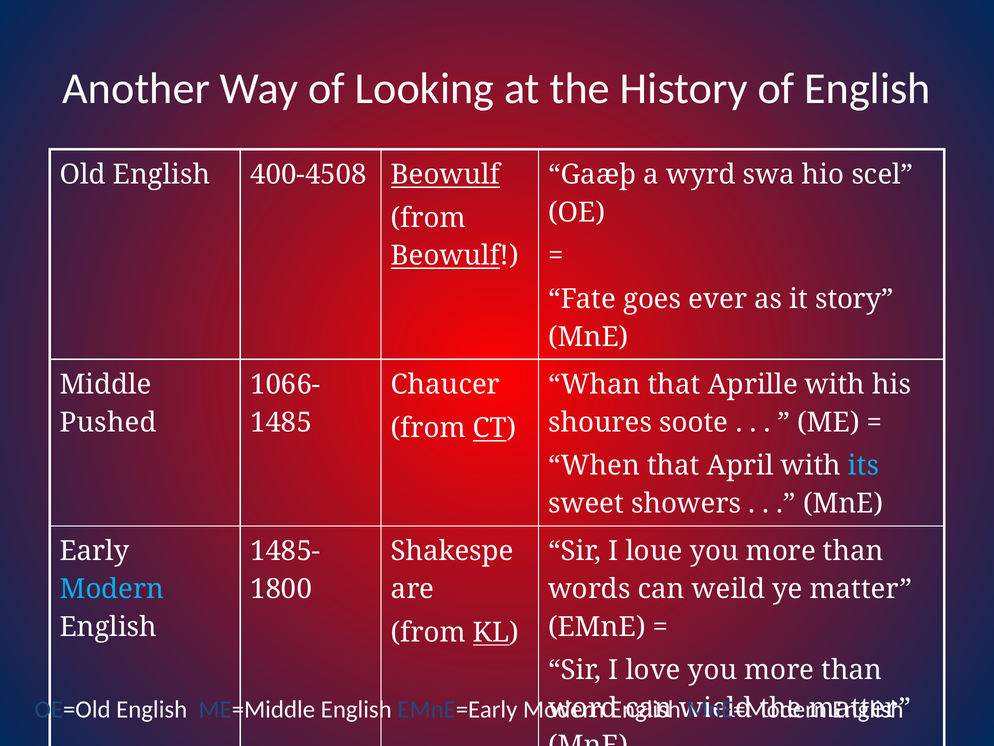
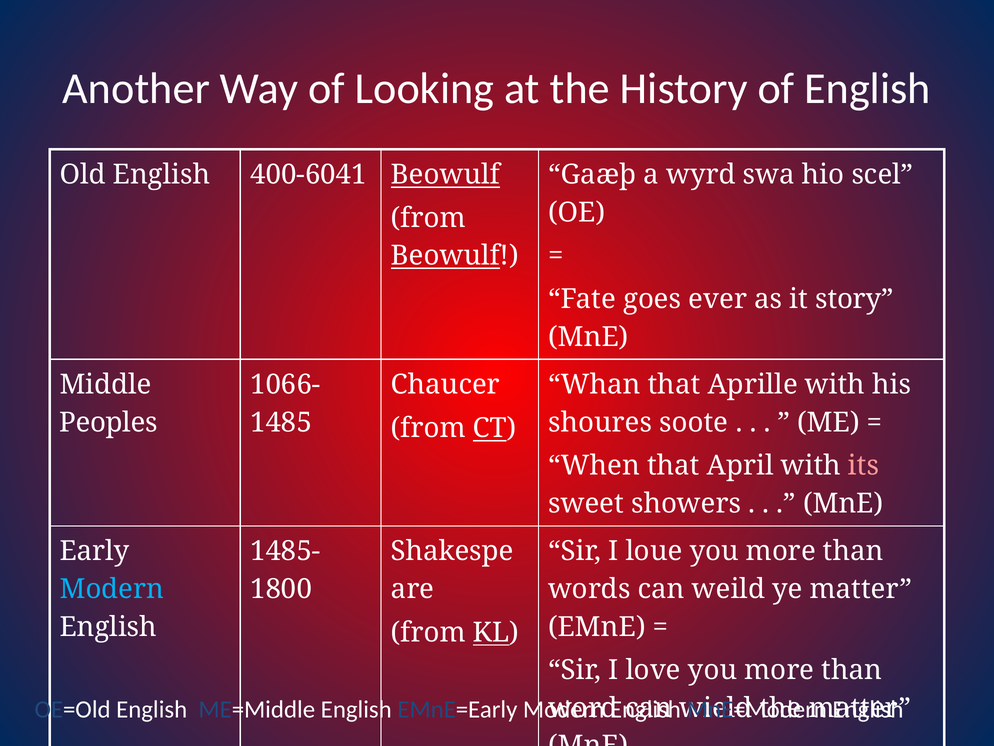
400-4508: 400-4508 -> 400-6041
Pushed: Pushed -> Peoples
its colour: light blue -> pink
